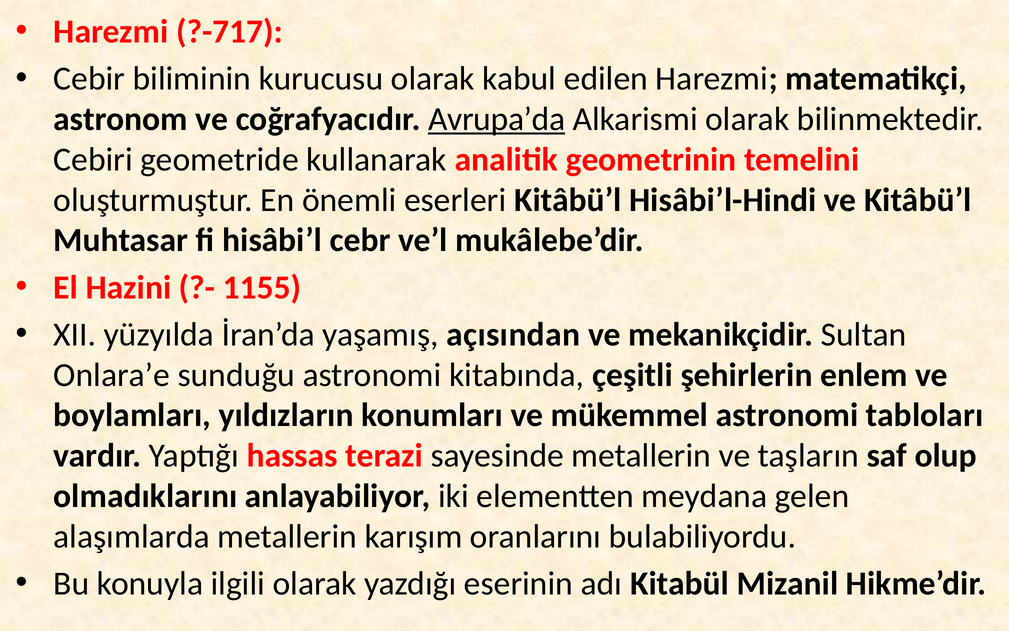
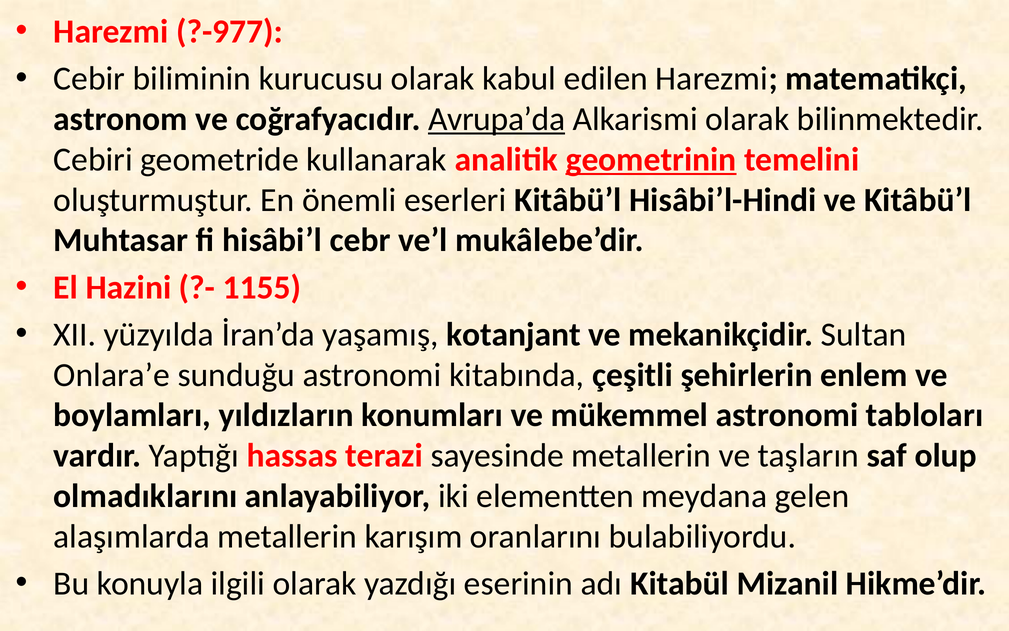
?-717: ?-717 -> ?-977
geometrinin underline: none -> present
açısından: açısından -> kotanjant
